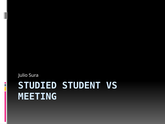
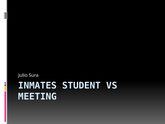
STUDIED: STUDIED -> INMATES
